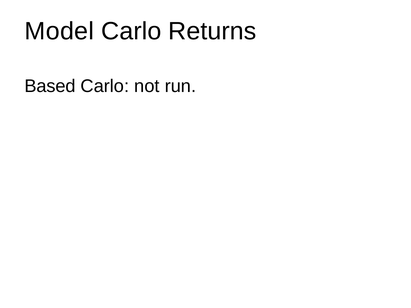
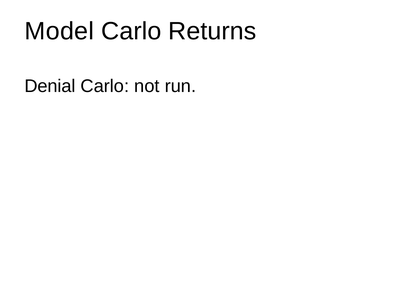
Based: Based -> Denial
